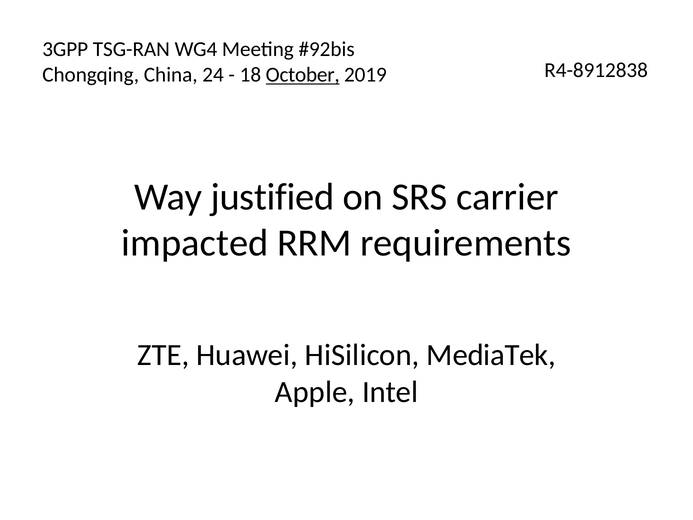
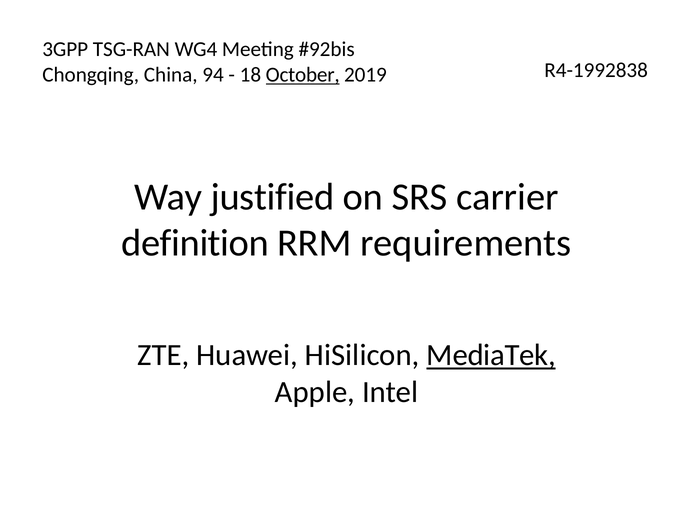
24: 24 -> 94
R4-8912838: R4-8912838 -> R4-1992838
impacted: impacted -> definition
MediaTek underline: none -> present
